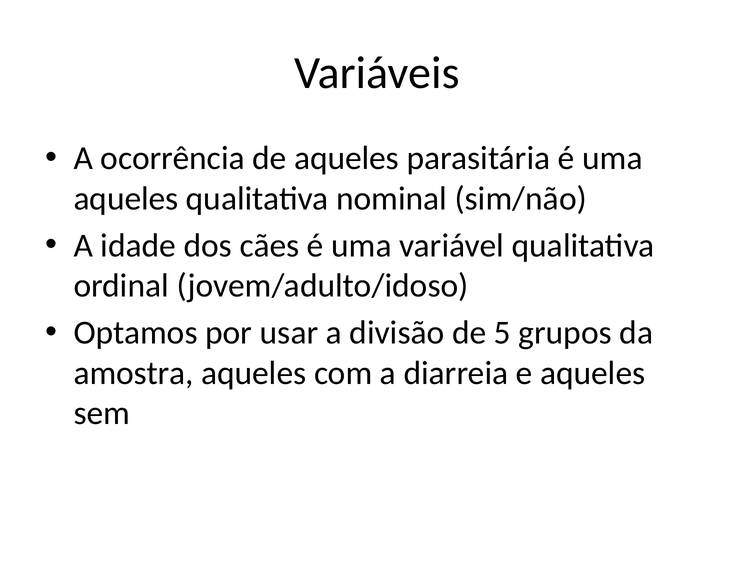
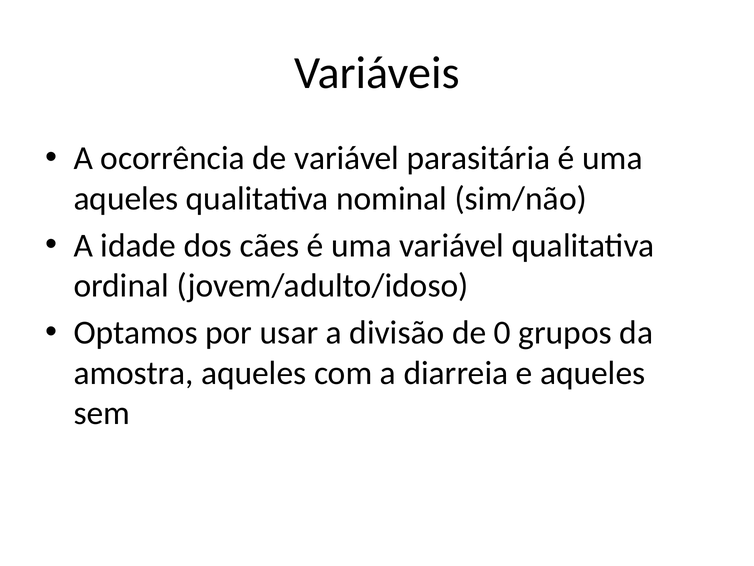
de aqueles: aqueles -> variável
5: 5 -> 0
